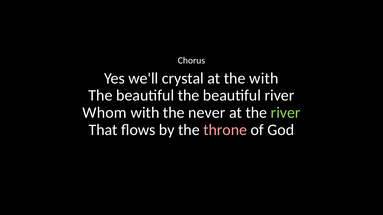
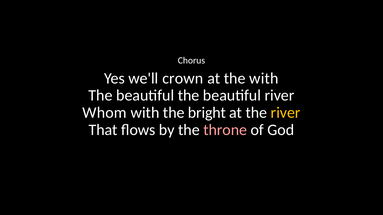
crystal: crystal -> crown
never: never -> bright
river at (286, 113) colour: light green -> yellow
